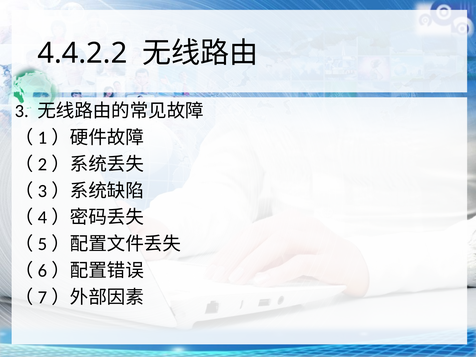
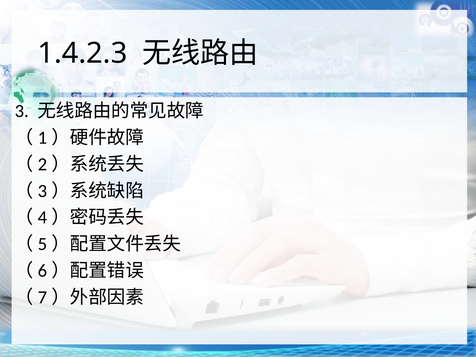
4.4.2.2: 4.4.2.2 -> 1.4.2.3
